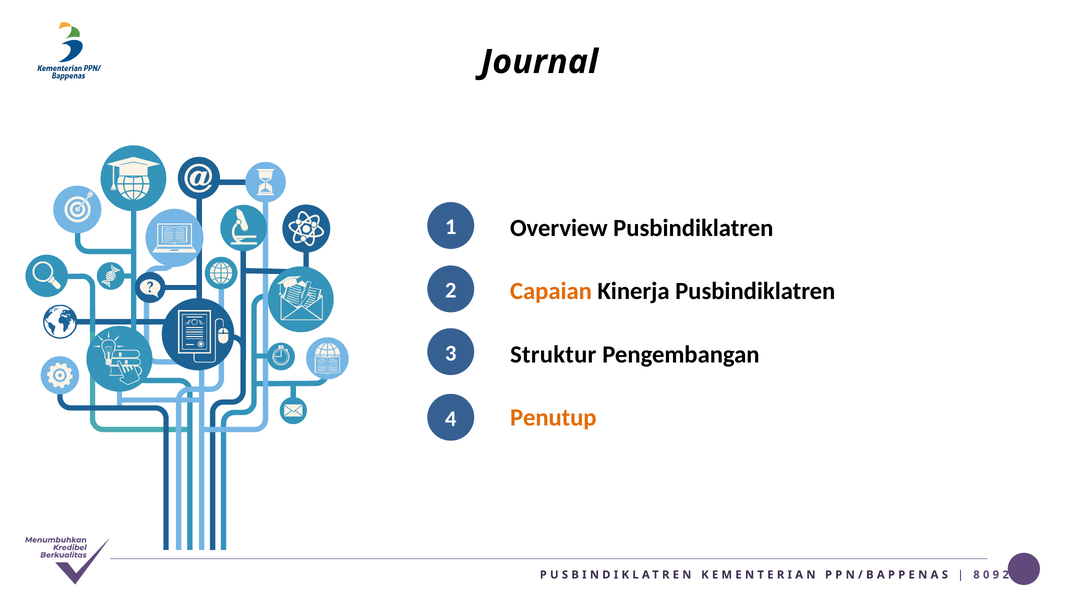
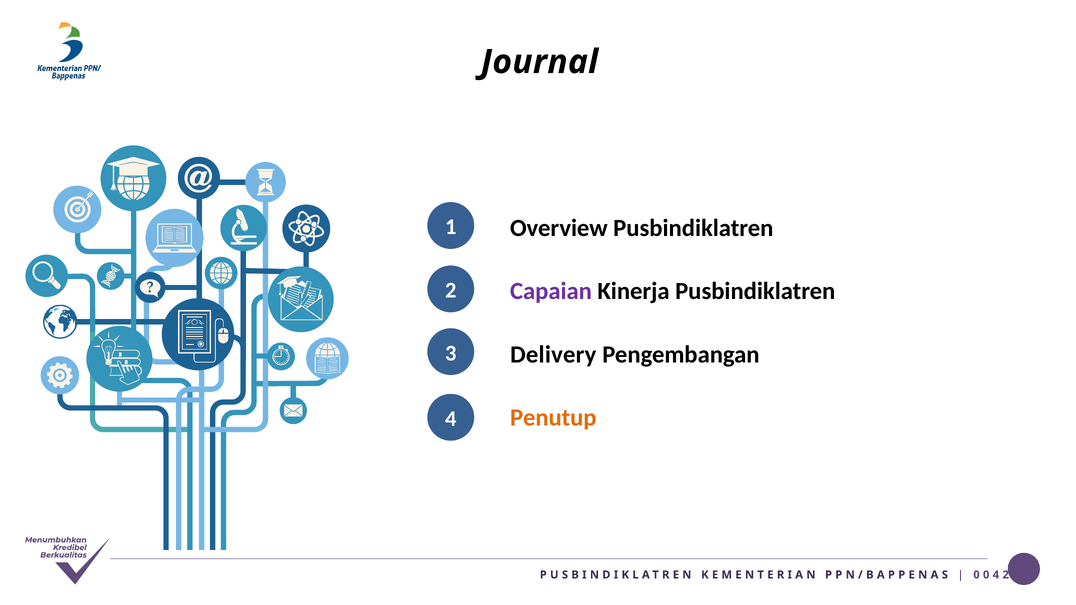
Capaian colour: orange -> purple
Struktur: Struktur -> Delivery
8 at (976, 575): 8 -> 0
9 at (996, 575): 9 -> 4
